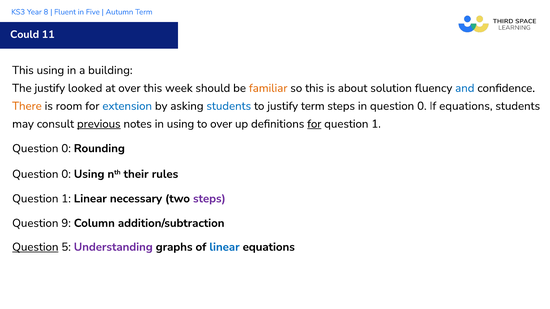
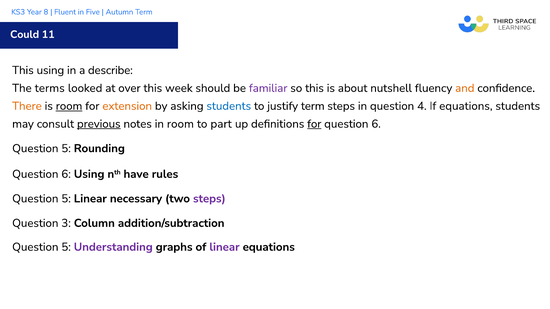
building: building -> describe
The justify: justify -> terms
familiar colour: orange -> purple
solution: solution -> nutshell
and colour: blue -> orange
room at (69, 106) underline: none -> present
extension colour: blue -> orange
in question 0: 0 -> 4
in using: using -> room
to over: over -> part
1 at (376, 124): 1 -> 6
0 at (66, 149): 0 -> 5
0 at (66, 174): 0 -> 6
their: their -> have
1 at (66, 199): 1 -> 5
9: 9 -> 3
Question at (35, 247) underline: present -> none
linear at (225, 247) colour: blue -> purple
